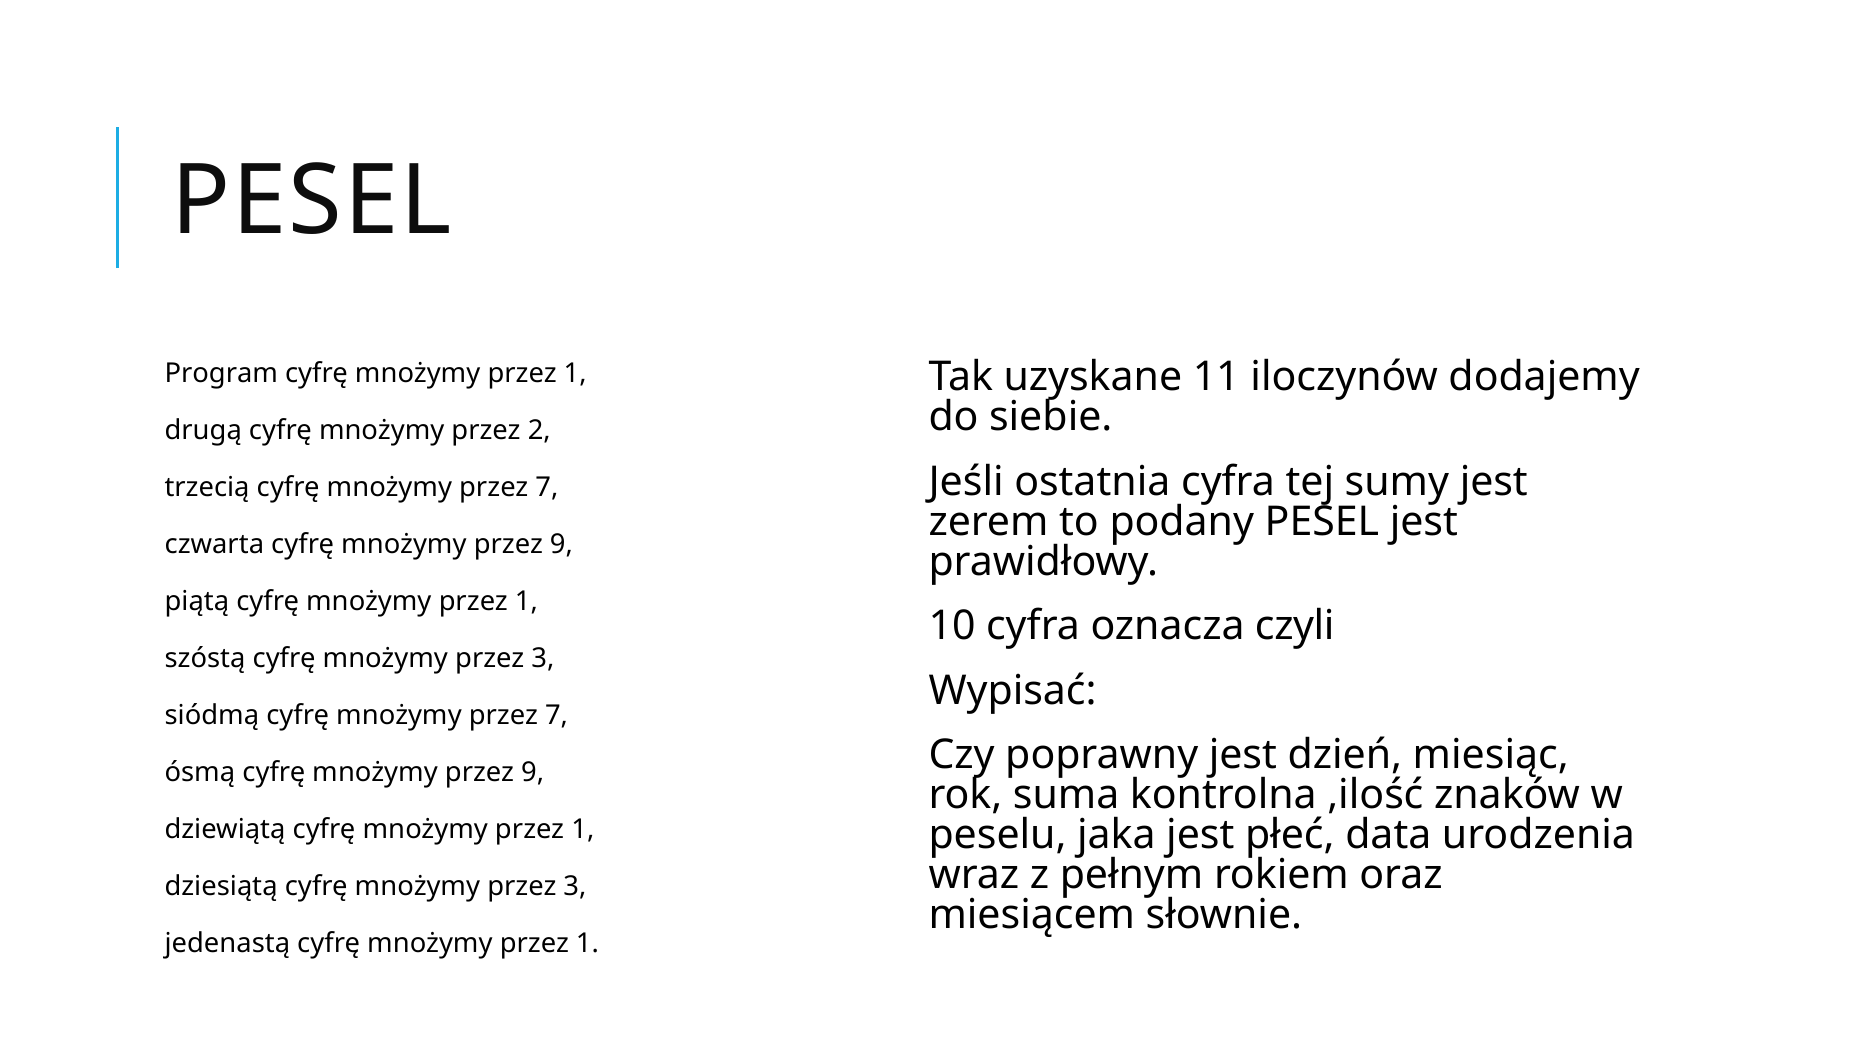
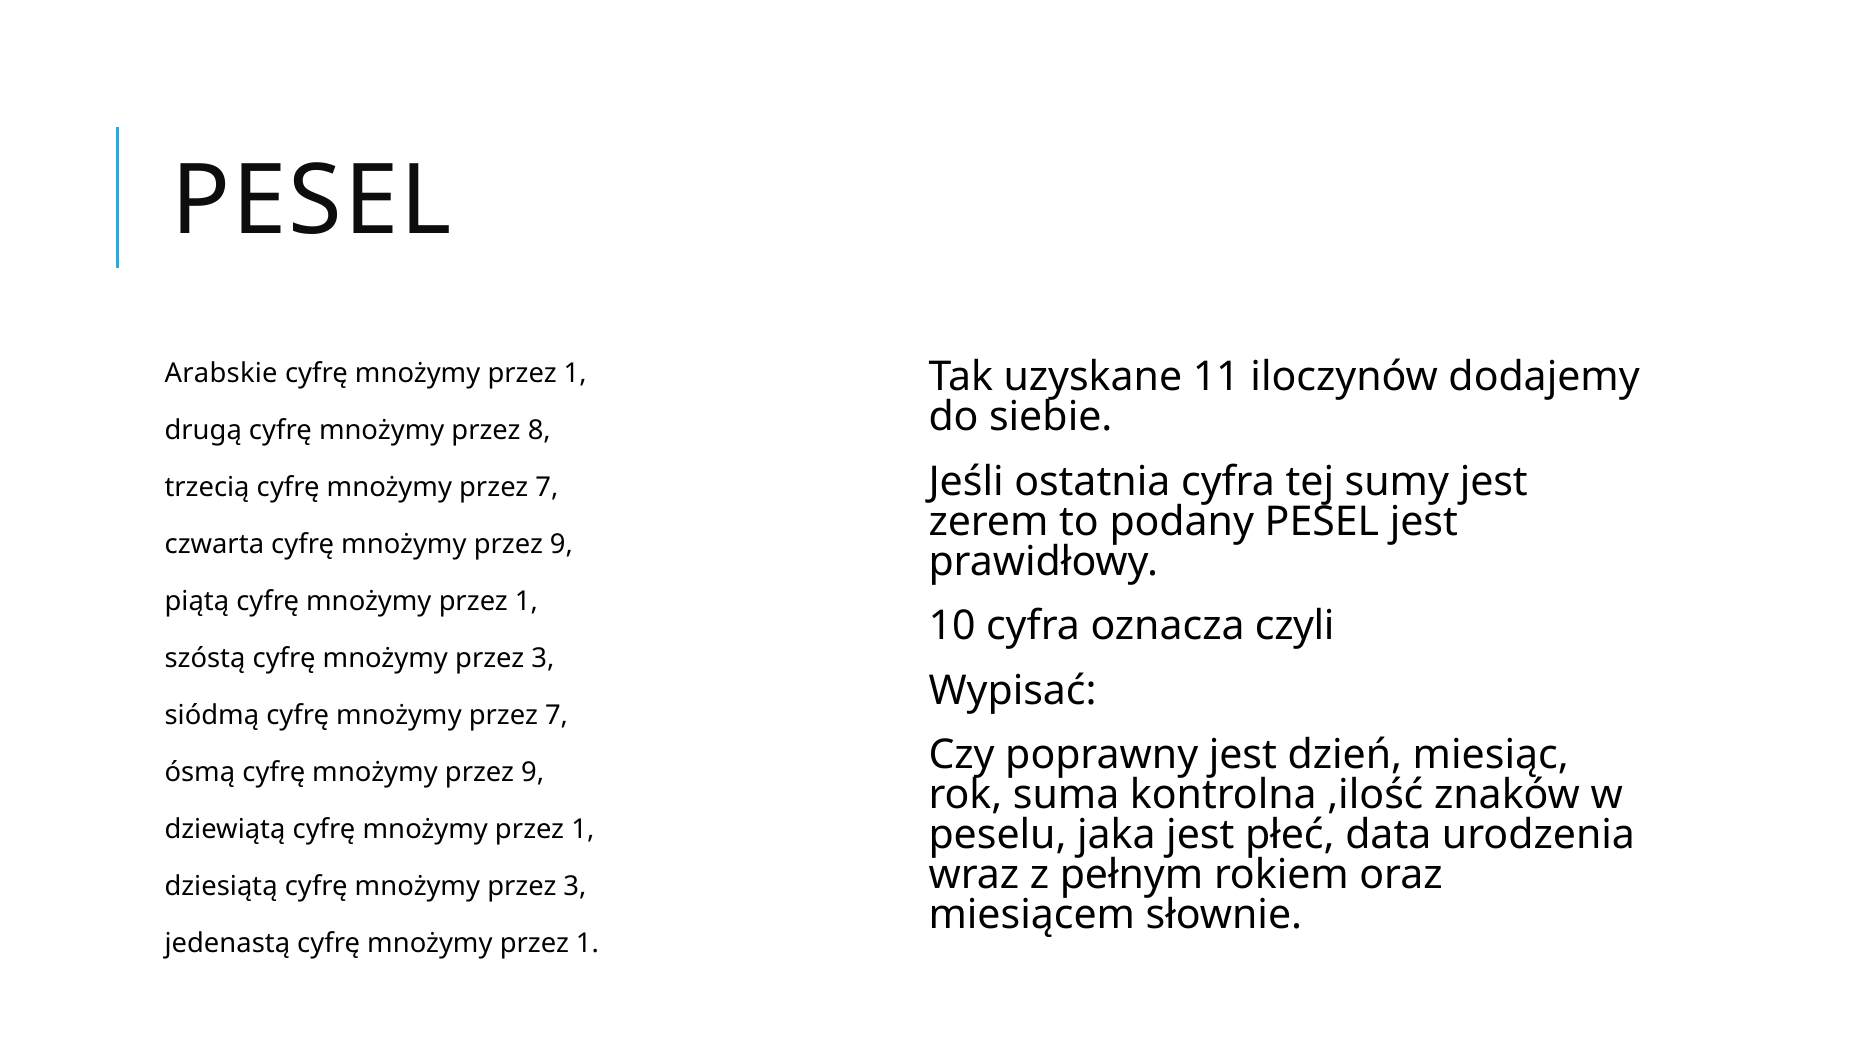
Program: Program -> Arabskie
2: 2 -> 8
